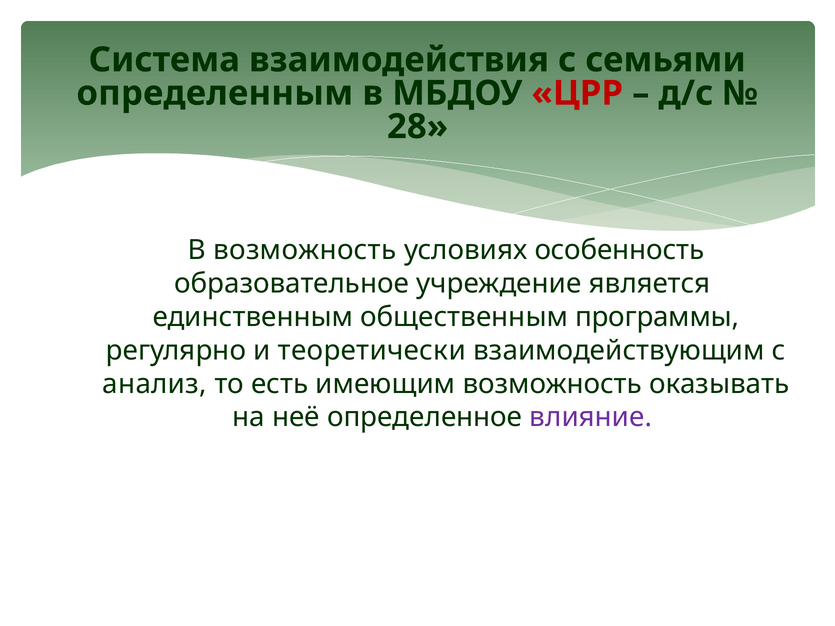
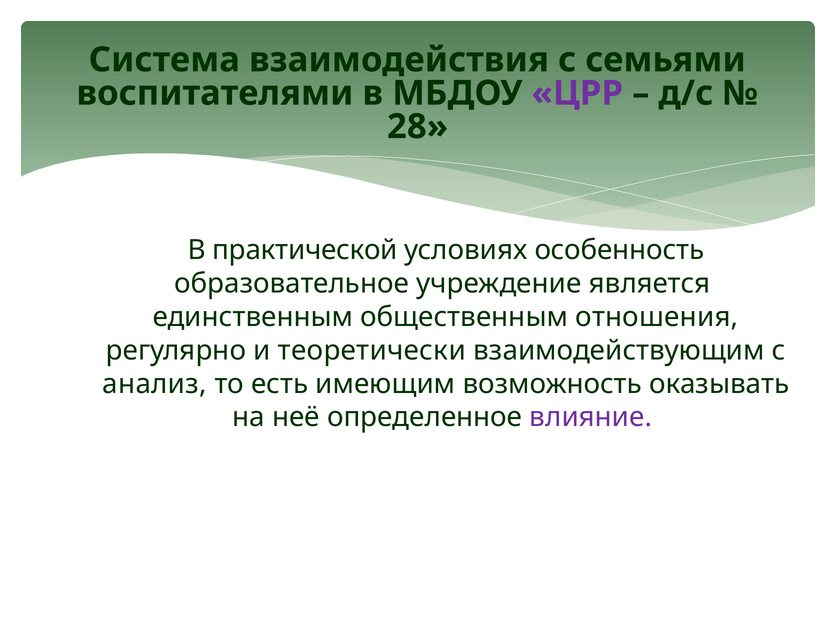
определенным: определенным -> воспитателями
ЦРР colour: red -> purple
В возможность: возможность -> практической
программы: программы -> отношения
